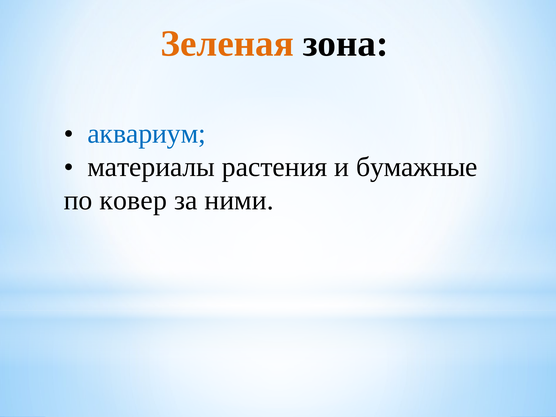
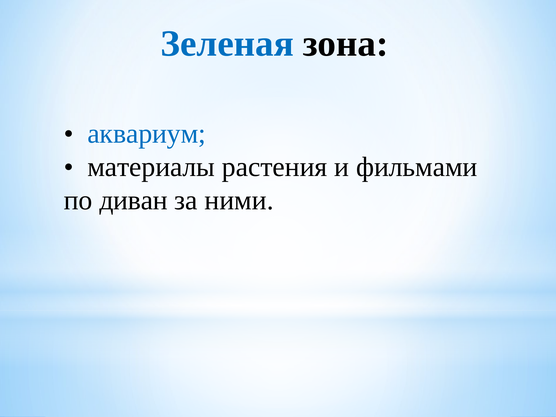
Зеленая colour: orange -> blue
бумажные: бумажные -> фильмами
ковер: ковер -> диван
